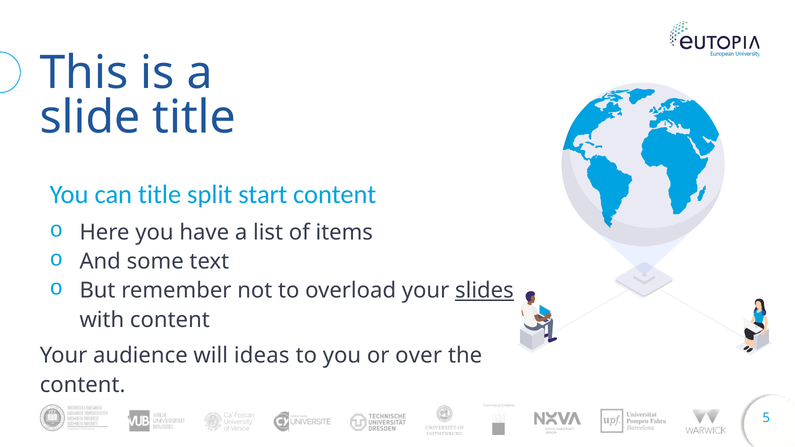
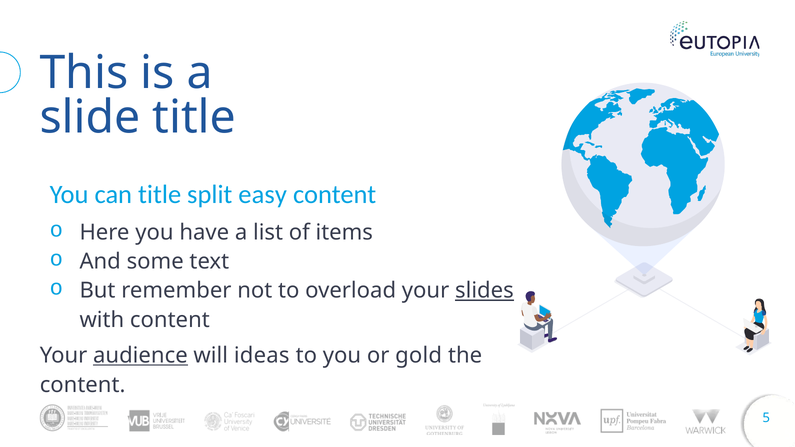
start: start -> easy
audience underline: none -> present
over: over -> gold
